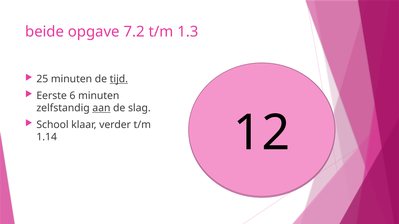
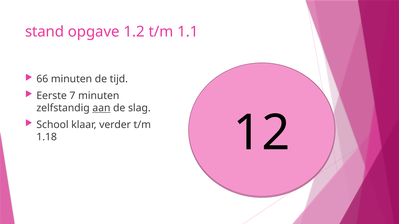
beide: beide -> stand
7.2: 7.2 -> 1.2
1.3: 1.3 -> 1.1
25: 25 -> 66
tijd underline: present -> none
6: 6 -> 7
1.14: 1.14 -> 1.18
